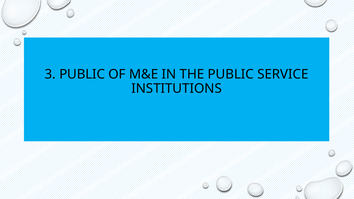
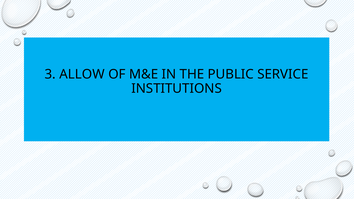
3 PUBLIC: PUBLIC -> ALLOW
